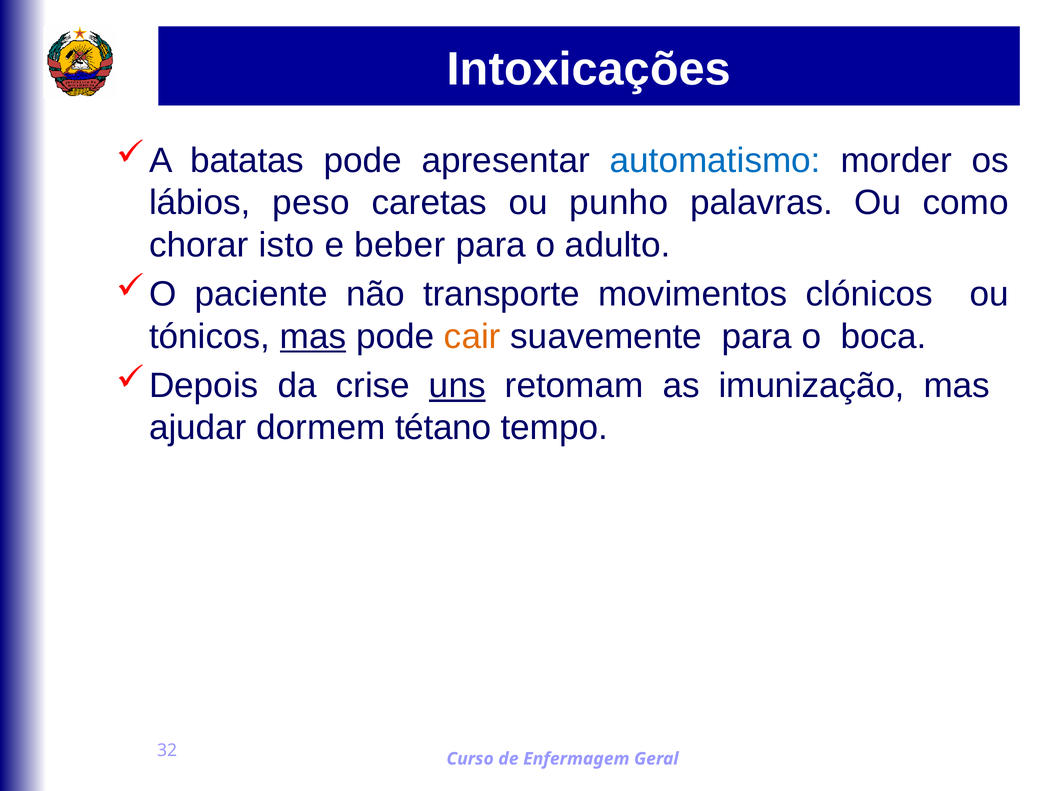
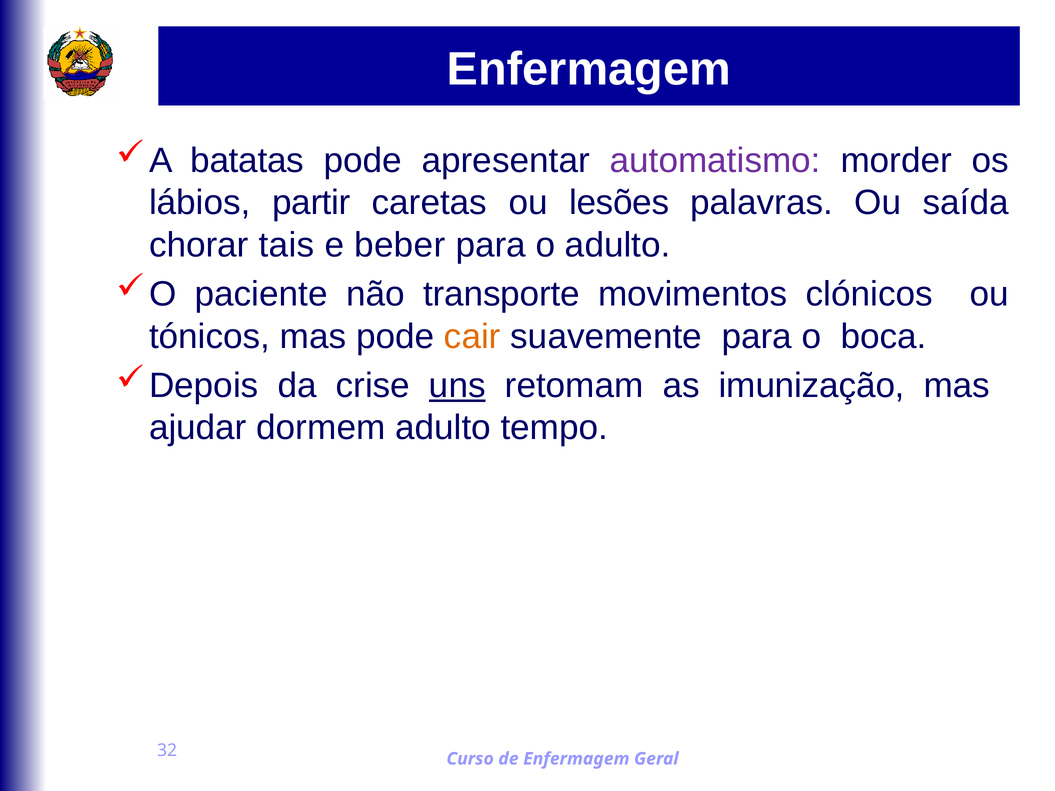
Intoxicações at (589, 69): Intoxicações -> Enfermagem
automatismo colour: blue -> purple
peso: peso -> partir
punho: punho -> lesões
como: como -> saída
isto: isto -> tais
mas at (313, 337) underline: present -> none
dormem tétano: tétano -> adulto
